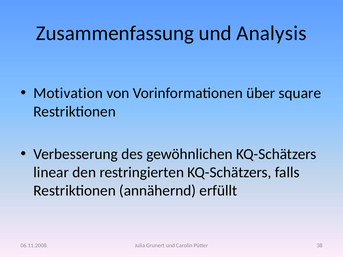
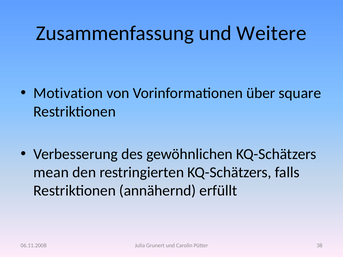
Analysis: Analysis -> Weitere
linear: linear -> mean
